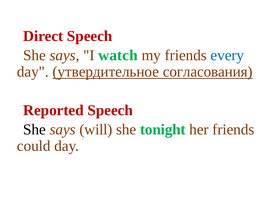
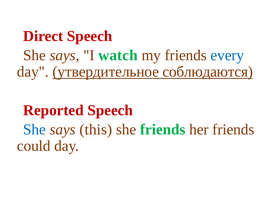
согласования: согласования -> соблюдаются
She at (35, 129) colour: black -> blue
will: will -> this
she tonight: tonight -> friends
